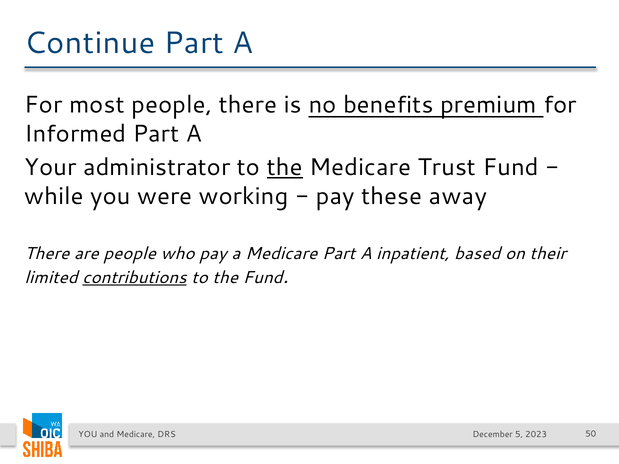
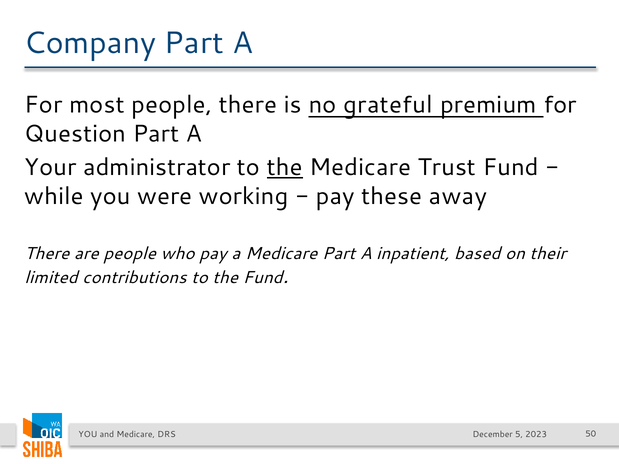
Continue: Continue -> Company
benefits: benefits -> grateful
Informed: Informed -> Question
contributions underline: present -> none
